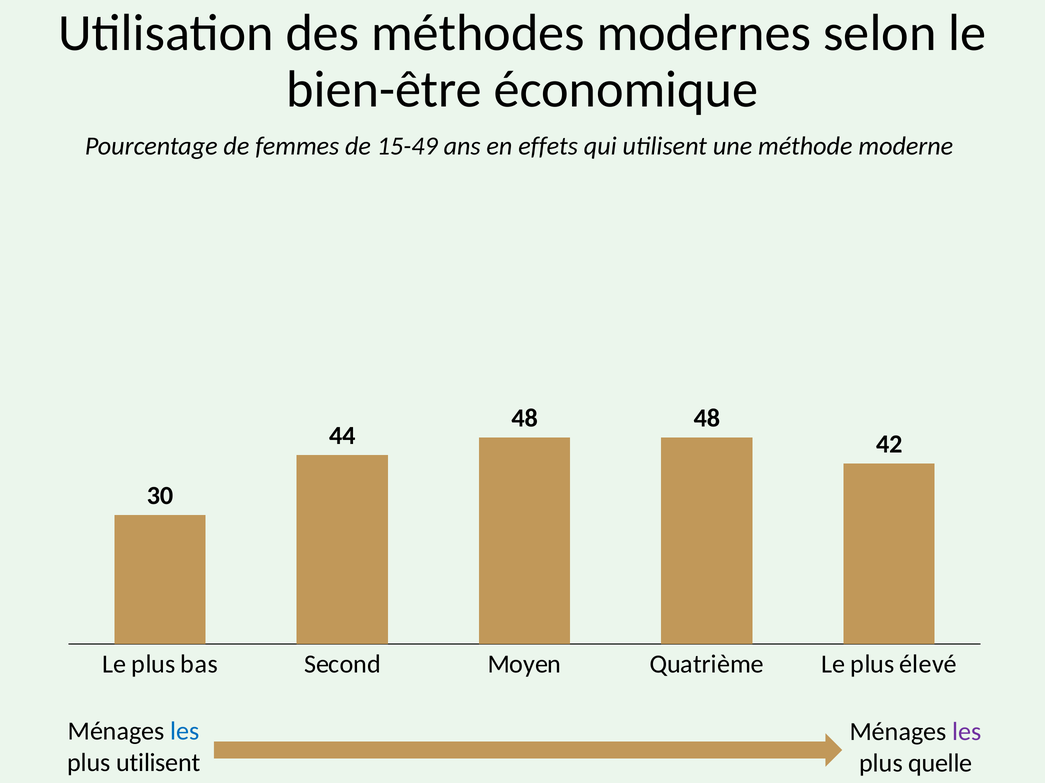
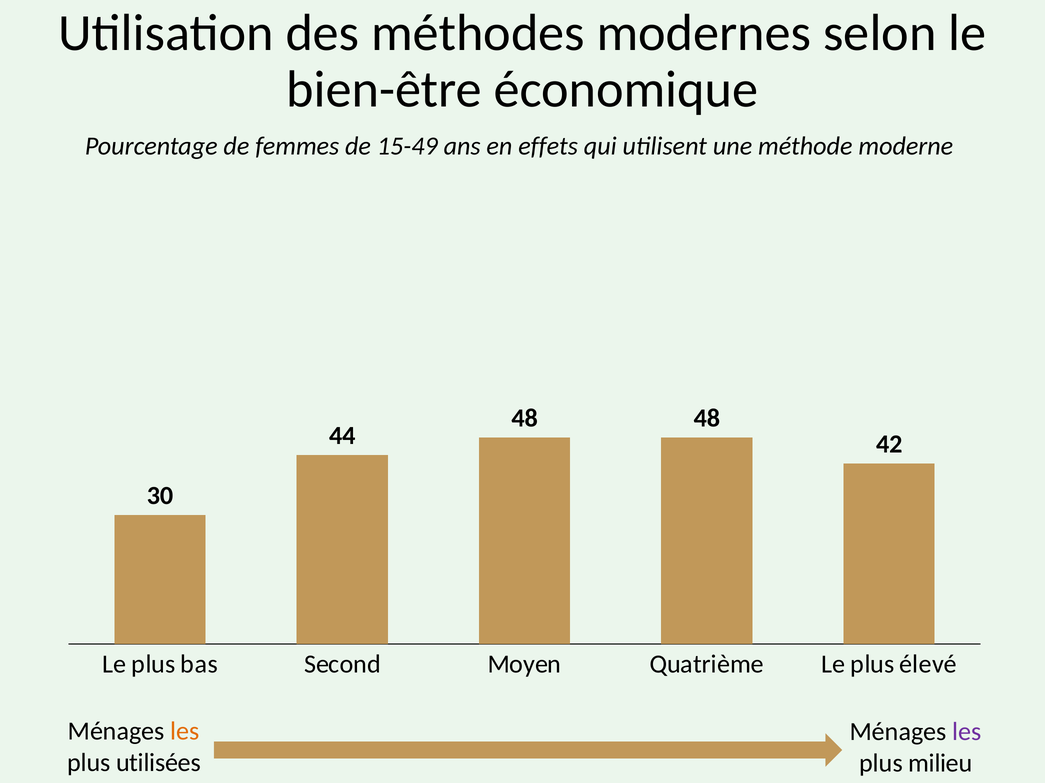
les at (185, 732) colour: blue -> orange
plus utilisent: utilisent -> utilisées
quelle: quelle -> milieu
